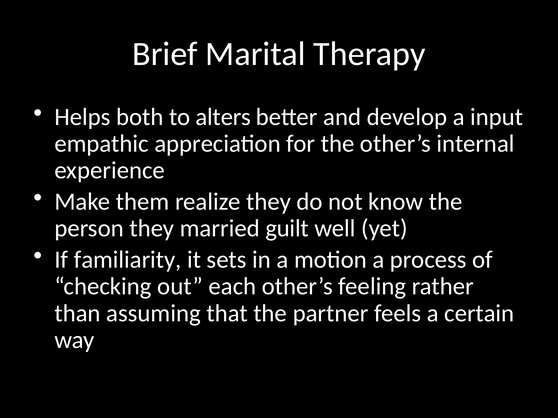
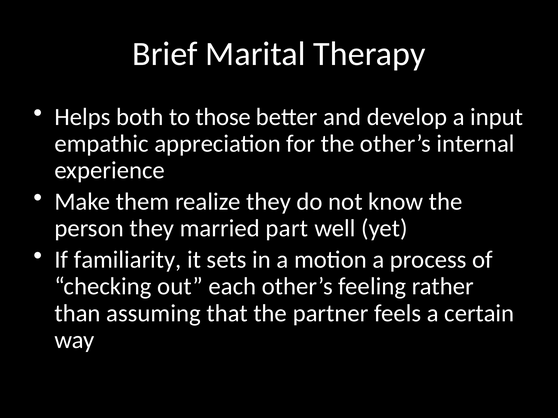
alters: alters -> those
guilt: guilt -> part
